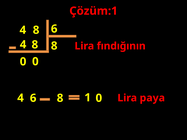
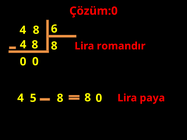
Çözüm:1: Çözüm:1 -> Çözüm:0
fındığının: fındığının -> romandır
4 6: 6 -> 5
1 at (88, 98): 1 -> 8
